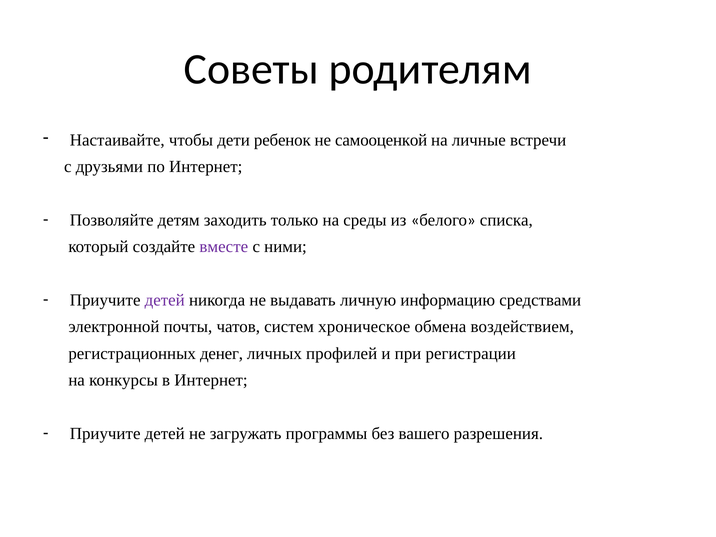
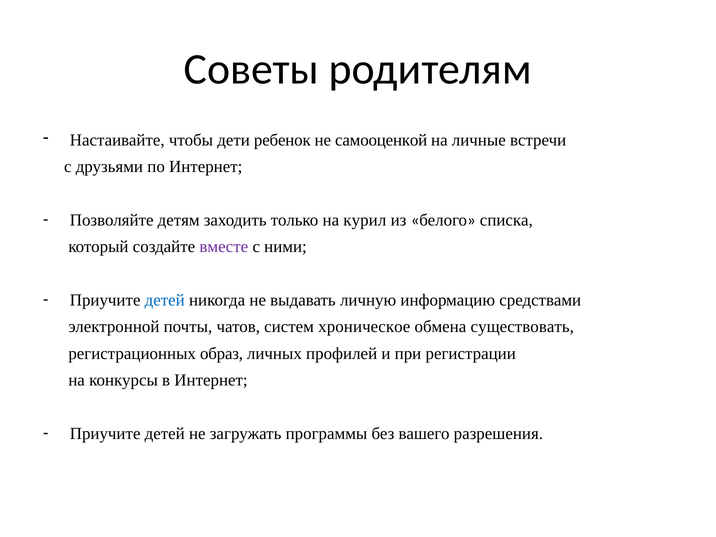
среды: среды -> курил
детей at (165, 300) colour: purple -> blue
воздействием: воздействием -> существовать
денег: денег -> образ
